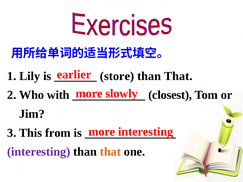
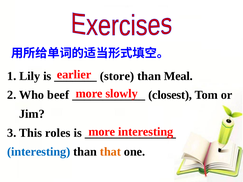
That at (178, 76): That -> Meal
with: with -> beef
from: from -> roles
interesting at (39, 152) colour: purple -> blue
